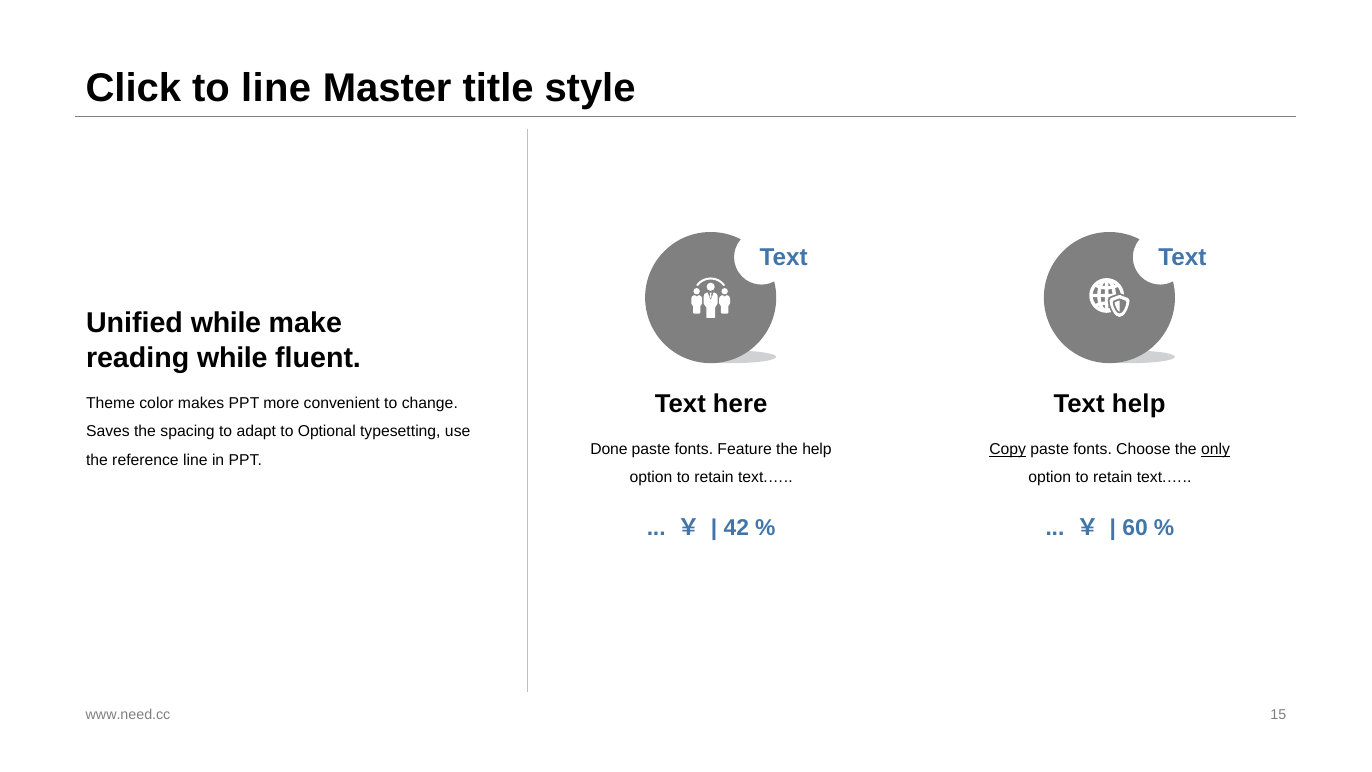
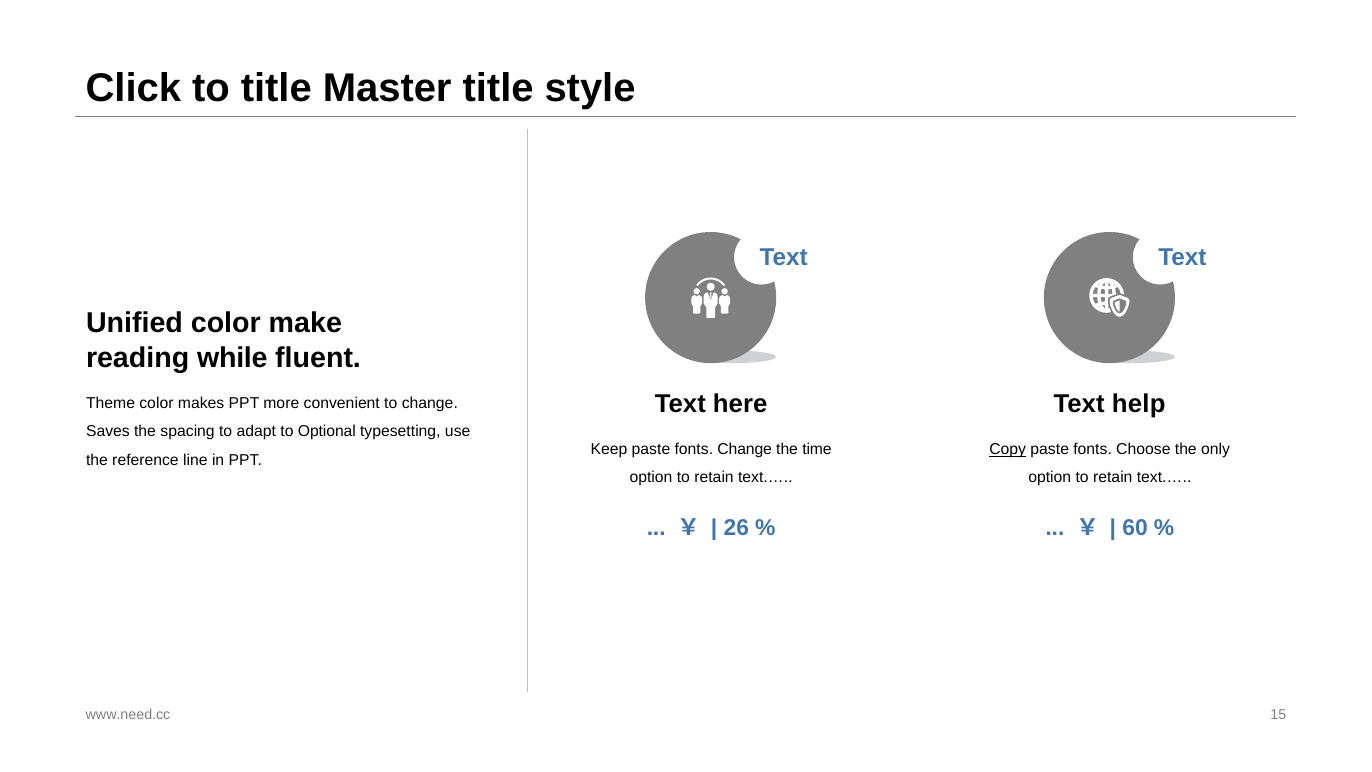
to line: line -> title
Unified while: while -> color
Done: Done -> Keep
fonts Feature: Feature -> Change
the help: help -> time
only underline: present -> none
42: 42 -> 26
